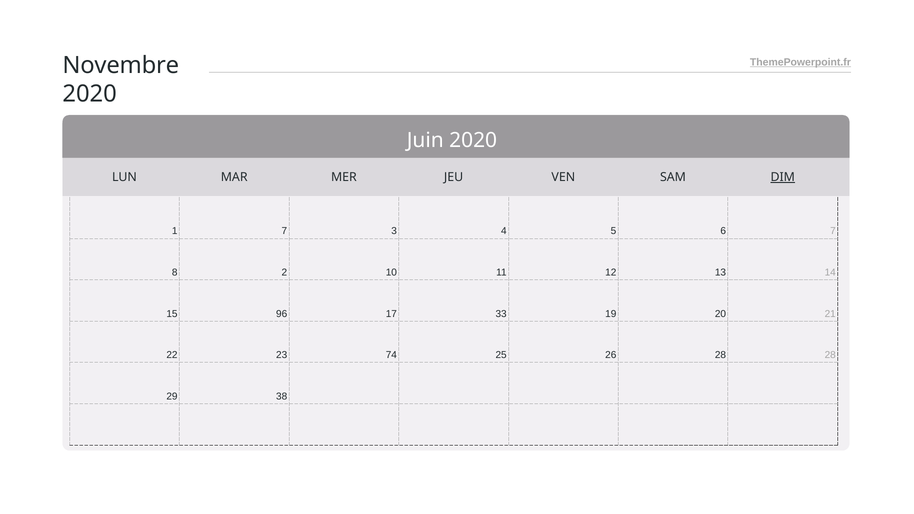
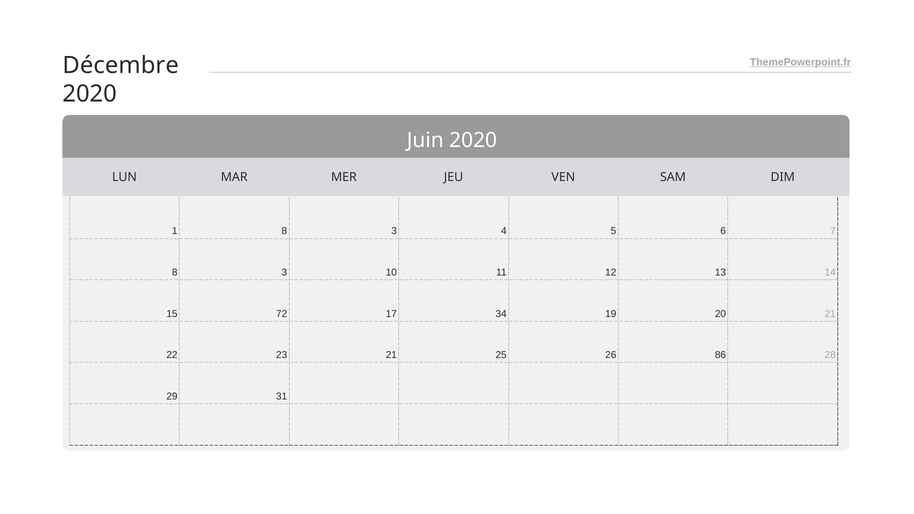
Novembre: Novembre -> Décembre
DIM underline: present -> none
1 7: 7 -> 8
2 at (284, 273): 2 -> 3
96: 96 -> 72
33: 33 -> 34
23 74: 74 -> 21
26 28: 28 -> 86
38: 38 -> 31
